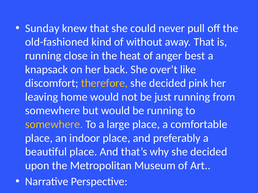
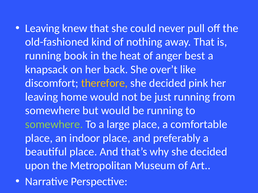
Sunday at (42, 28): Sunday -> Leaving
without: without -> nothing
close: close -> book
somewhere at (54, 125) colour: yellow -> light green
